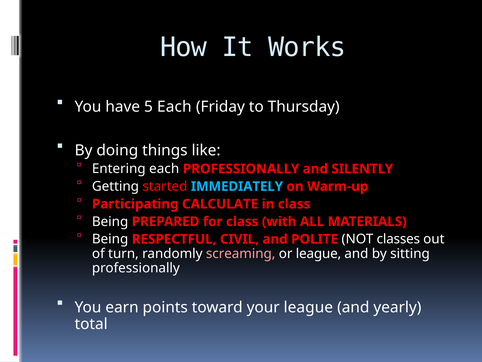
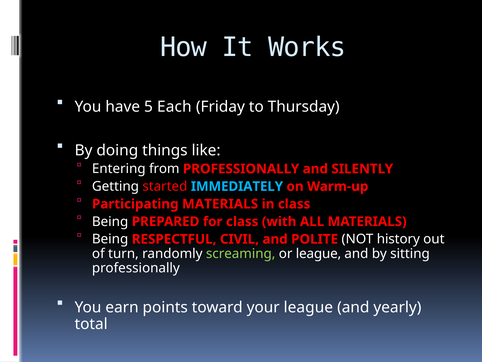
Entering each: each -> from
Participating CALCULATE: CALCULATE -> MATERIALS
classes: classes -> history
screaming colour: pink -> light green
